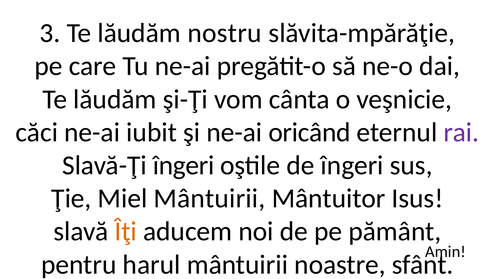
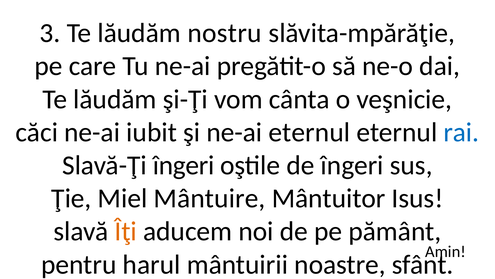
ne-ai oricând: oricând -> eternul
rai colour: purple -> blue
Miel Mântuirii: Mântuirii -> Mântuire
